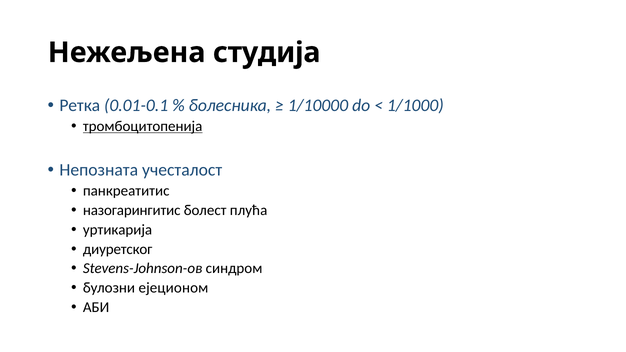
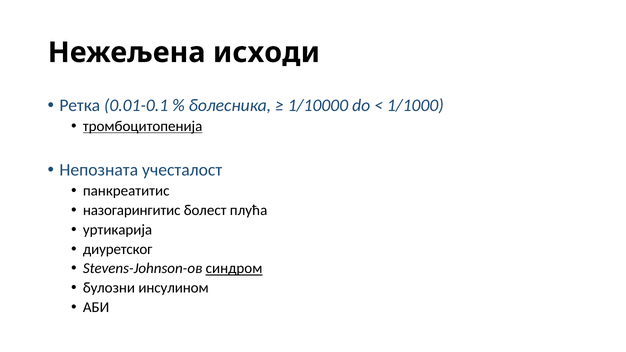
студија: студија -> исходи
синдром underline: none -> present
ејеционом: ејеционом -> инсулином
